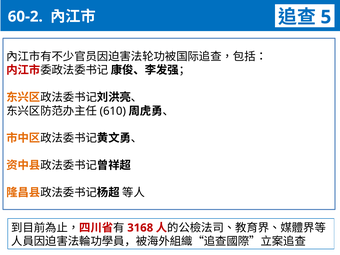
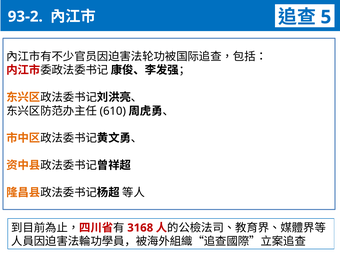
60-2: 60-2 -> 93-2
